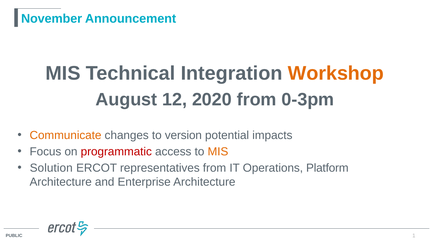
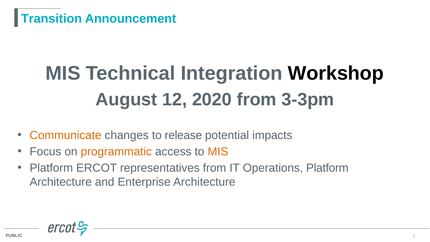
November: November -> Transition
Workshop colour: orange -> black
0-3pm: 0-3pm -> 3-3pm
version: version -> release
programmatic colour: red -> orange
Solution at (51, 168): Solution -> Platform
